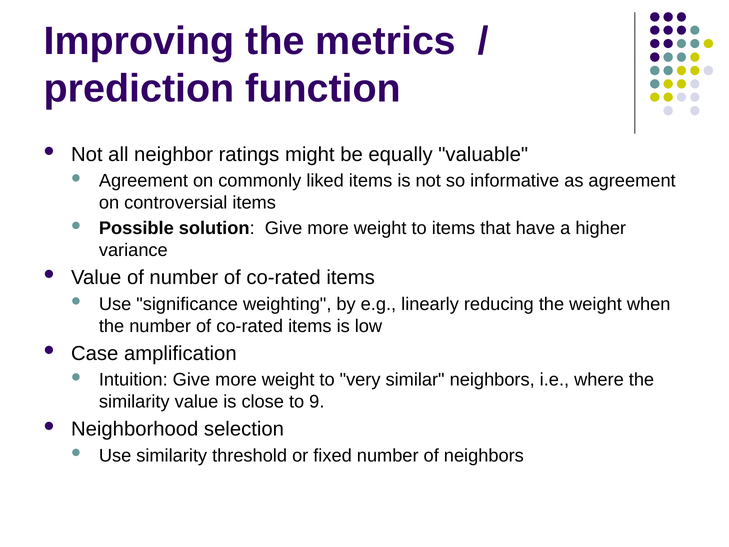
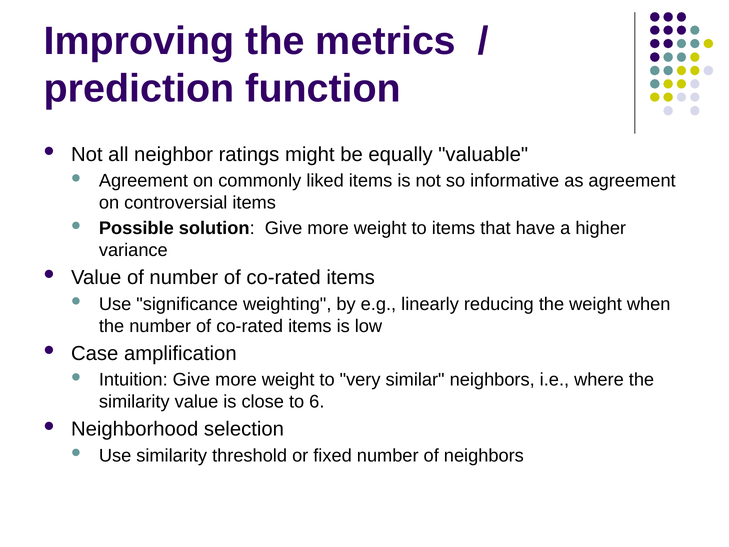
9: 9 -> 6
